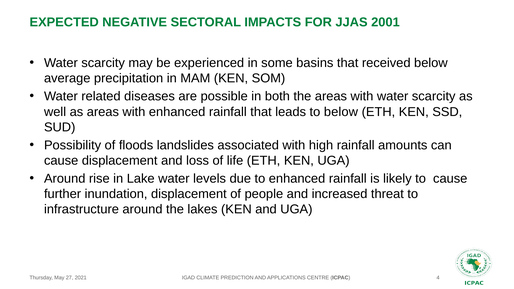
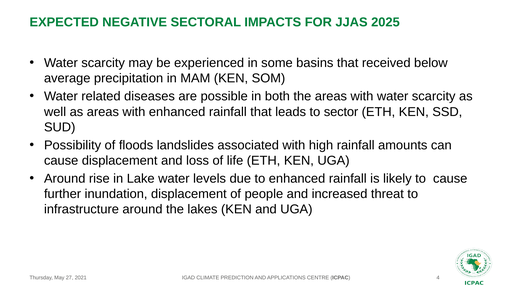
2001: 2001 -> 2025
to below: below -> sector
